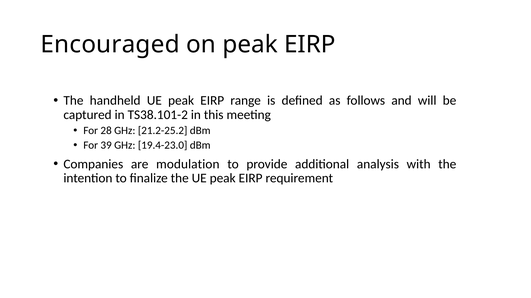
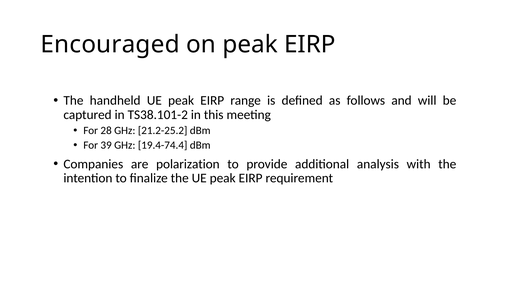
19.4-23.0: 19.4-23.0 -> 19.4-74.4
modulation: modulation -> polarization
